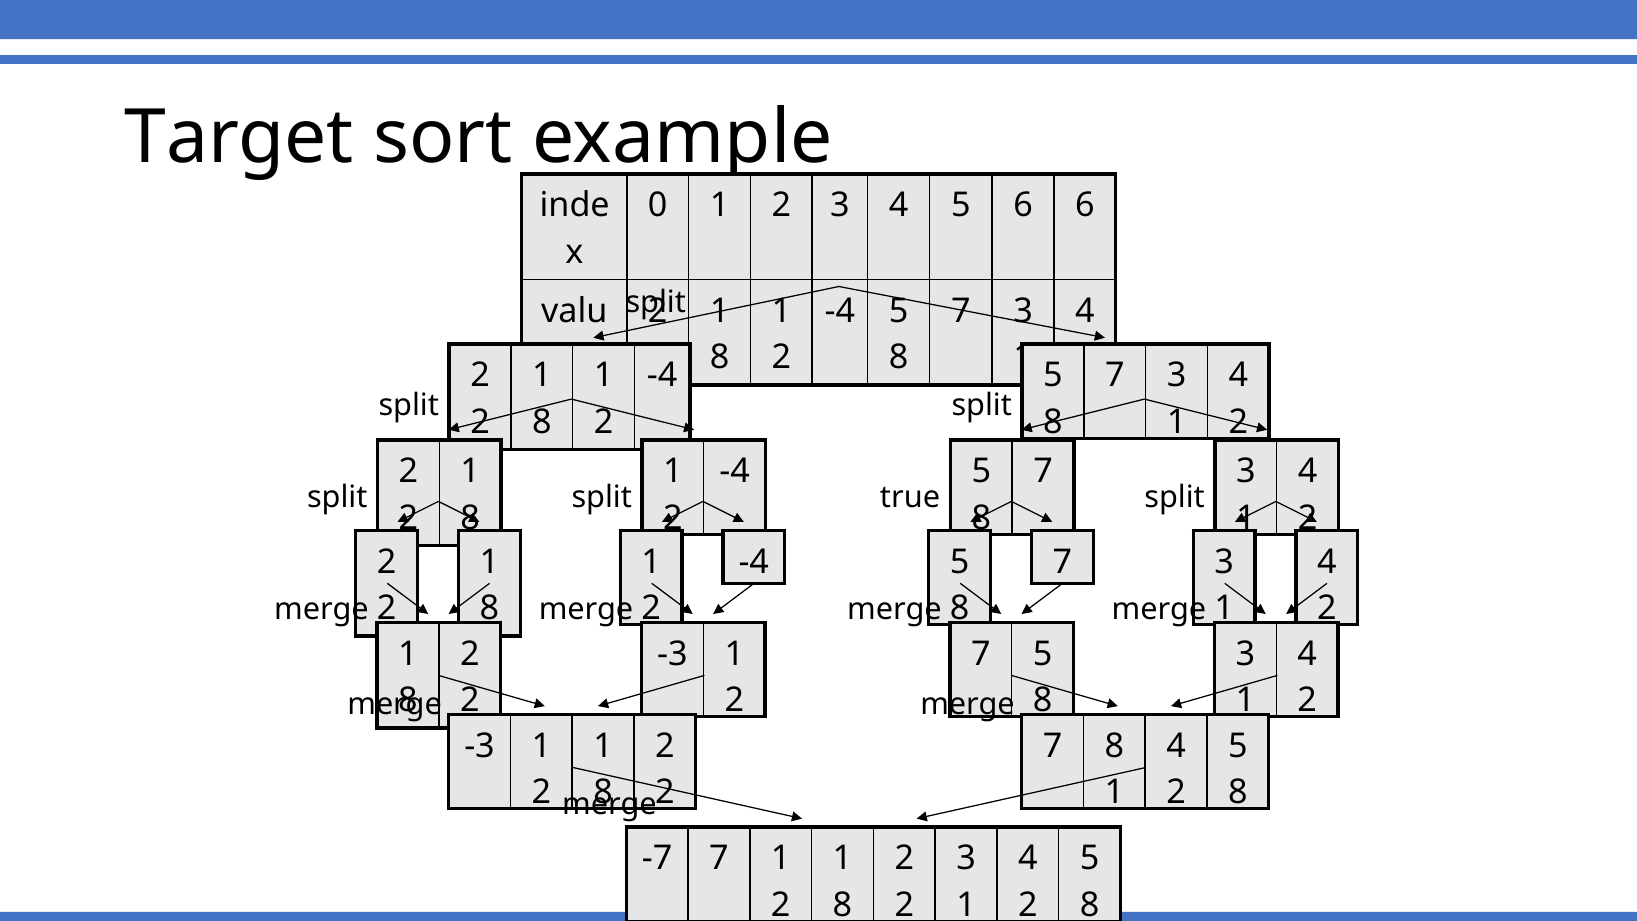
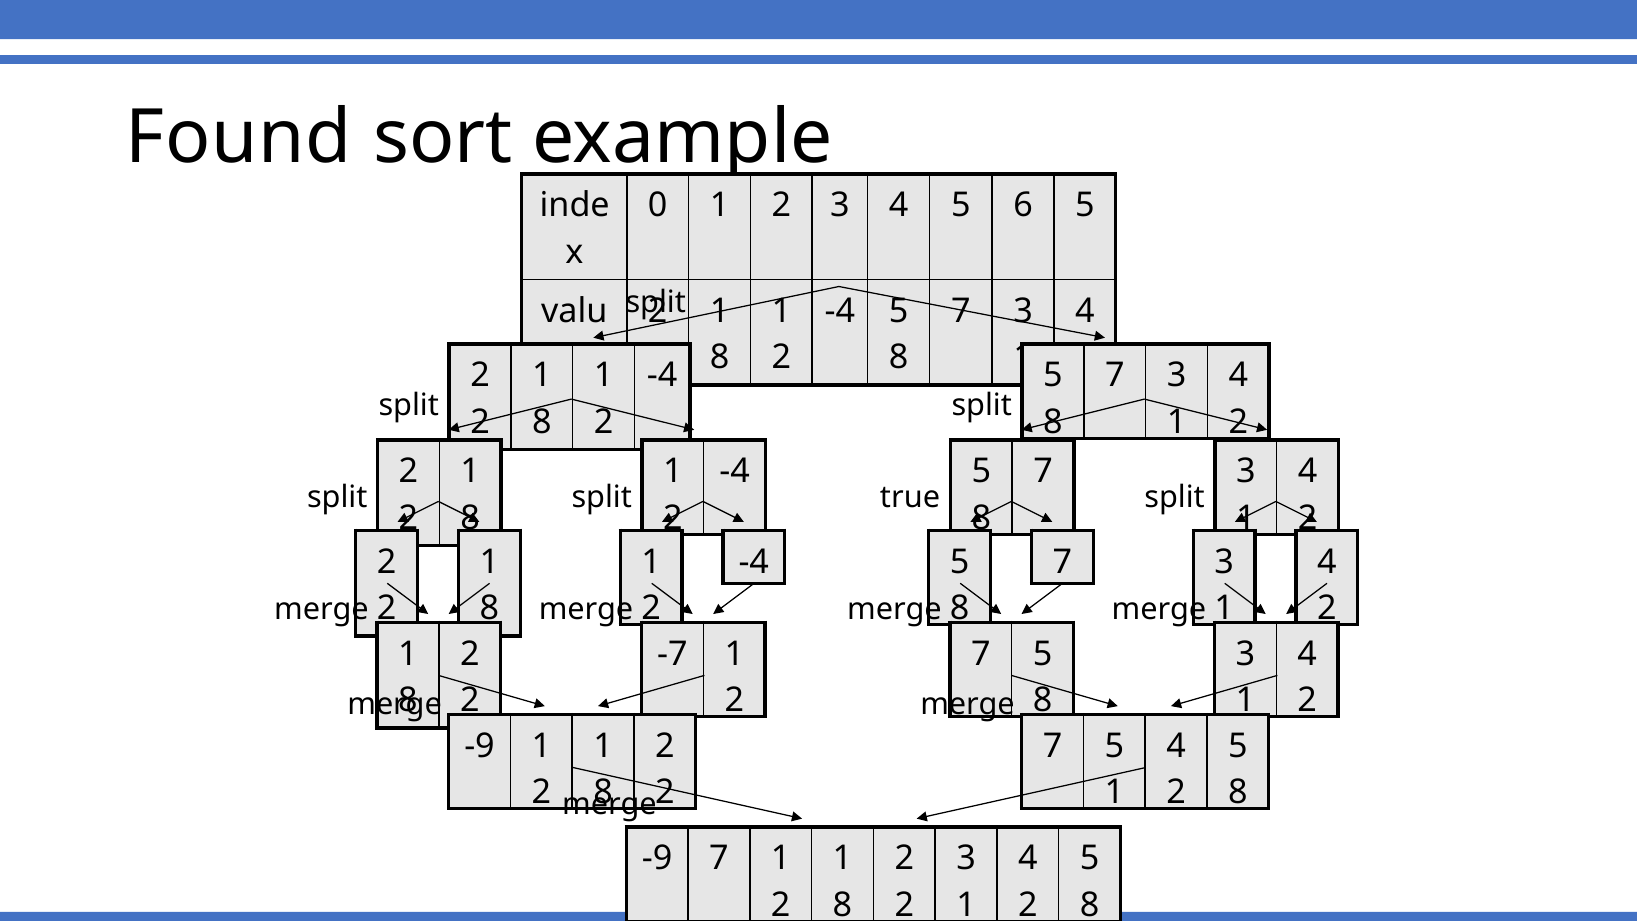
Target: Target -> Found
6 6: 6 -> 5
-3 at (672, 654): -3 -> -7
-3 at (480, 746): -3 -> -9
8 at (1114, 746): 8 -> 5
-7 at (657, 858): -7 -> -9
